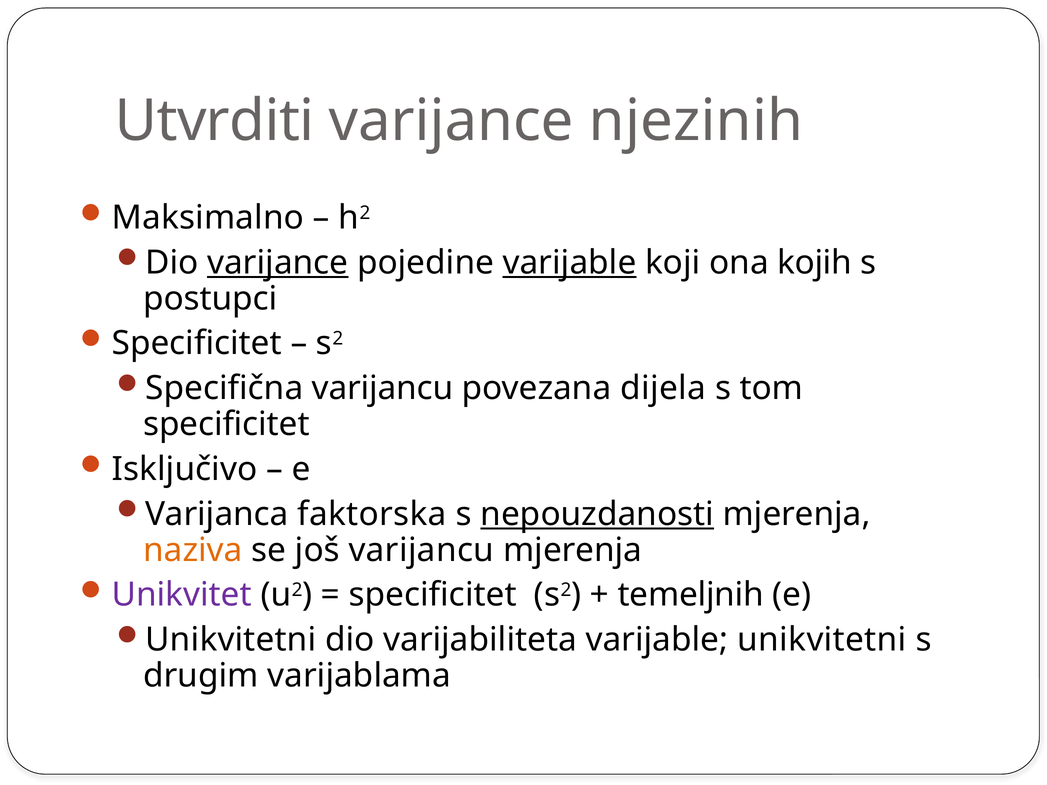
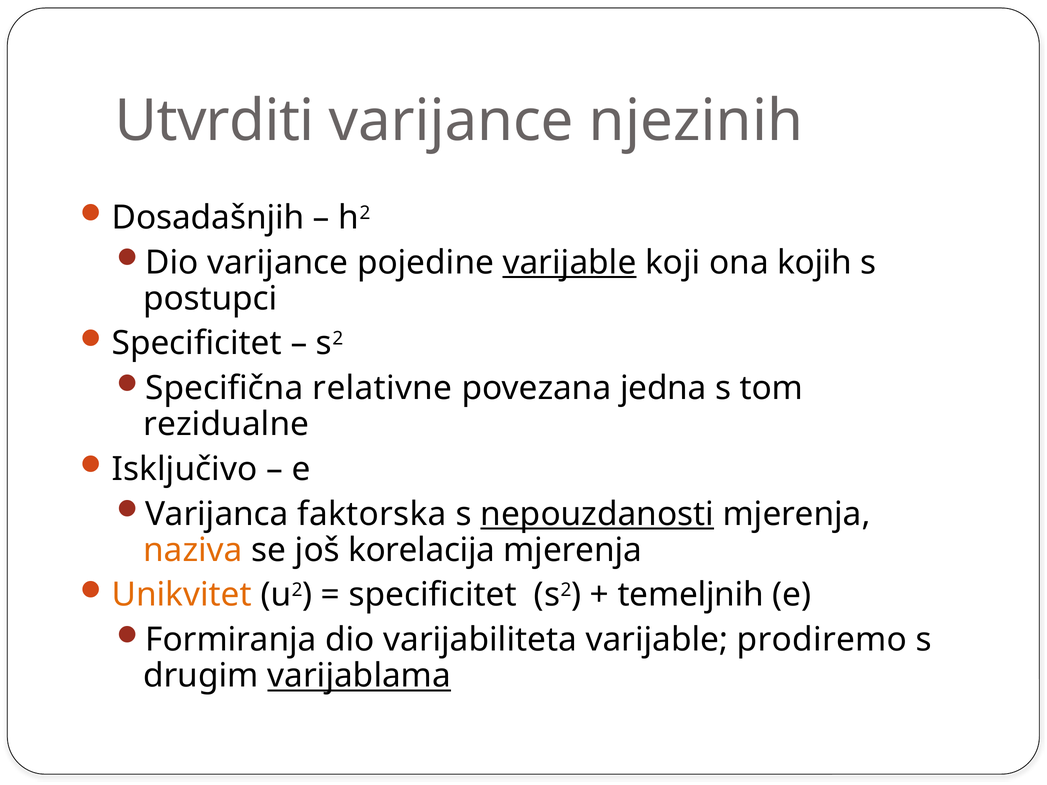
Maksimalno: Maksimalno -> Dosadašnjih
varijance at (278, 263) underline: present -> none
Specifična varijancu: varijancu -> relativne
dijela: dijela -> jedna
specificitet at (226, 425): specificitet -> rezidualne
još varijancu: varijancu -> korelacija
Unikvitet colour: purple -> orange
Unikvitetni at (231, 640): Unikvitetni -> Formiranja
varijable unikvitetni: unikvitetni -> prodiremo
varijablama underline: none -> present
